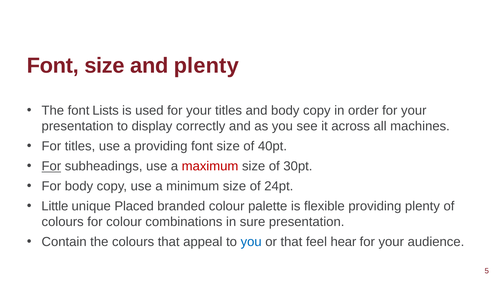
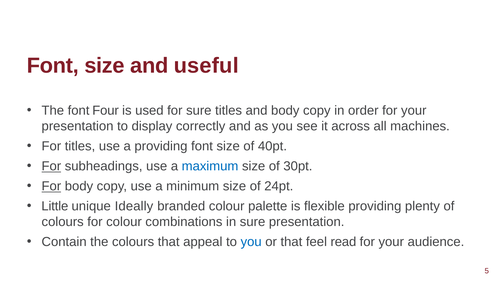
and plenty: plenty -> useful
Lists: Lists -> Four
used for your: your -> sure
maximum colour: red -> blue
For at (51, 187) underline: none -> present
Placed: Placed -> Ideally
hear: hear -> read
